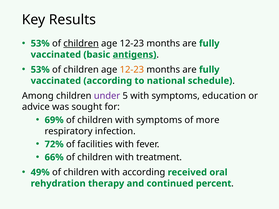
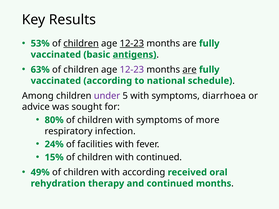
12-23 at (132, 44) underline: none -> present
53% at (40, 70): 53% -> 63%
12-23 at (132, 70) colour: orange -> purple
are at (190, 70) underline: none -> present
education: education -> diarrhoea
69%: 69% -> 80%
72%: 72% -> 24%
66%: 66% -> 15%
with treatment: treatment -> continued
continued percent: percent -> months
